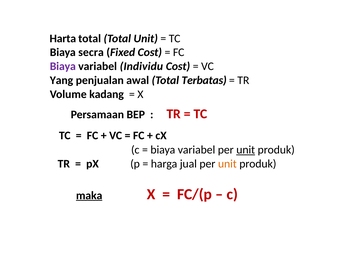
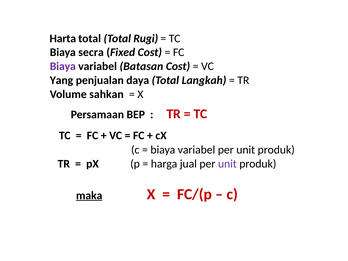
Total Unit: Unit -> Rugi
Individu: Individu -> Batasan
awal: awal -> daya
Terbatas: Terbatas -> Langkah
kadang: kadang -> sahkan
unit at (246, 150) underline: present -> none
unit at (227, 164) colour: orange -> purple
